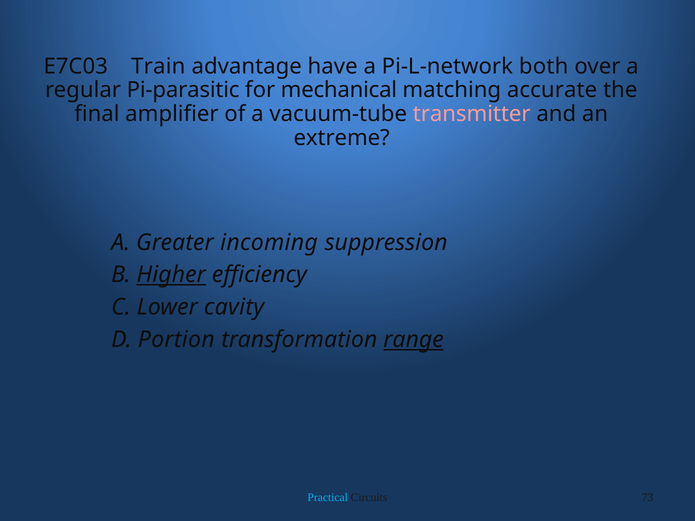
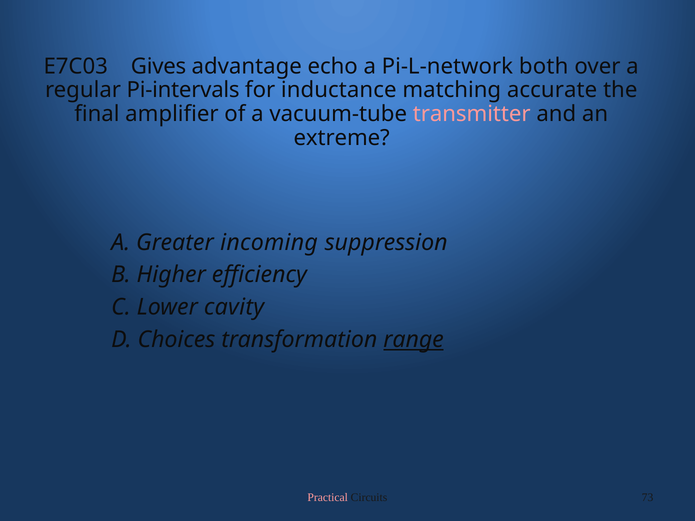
Train: Train -> Gives
have: have -> echo
Pi-parasitic: Pi-parasitic -> Pi-intervals
mechanical: mechanical -> inductance
Higher underline: present -> none
Portion: Portion -> Choices
Practical colour: light blue -> pink
